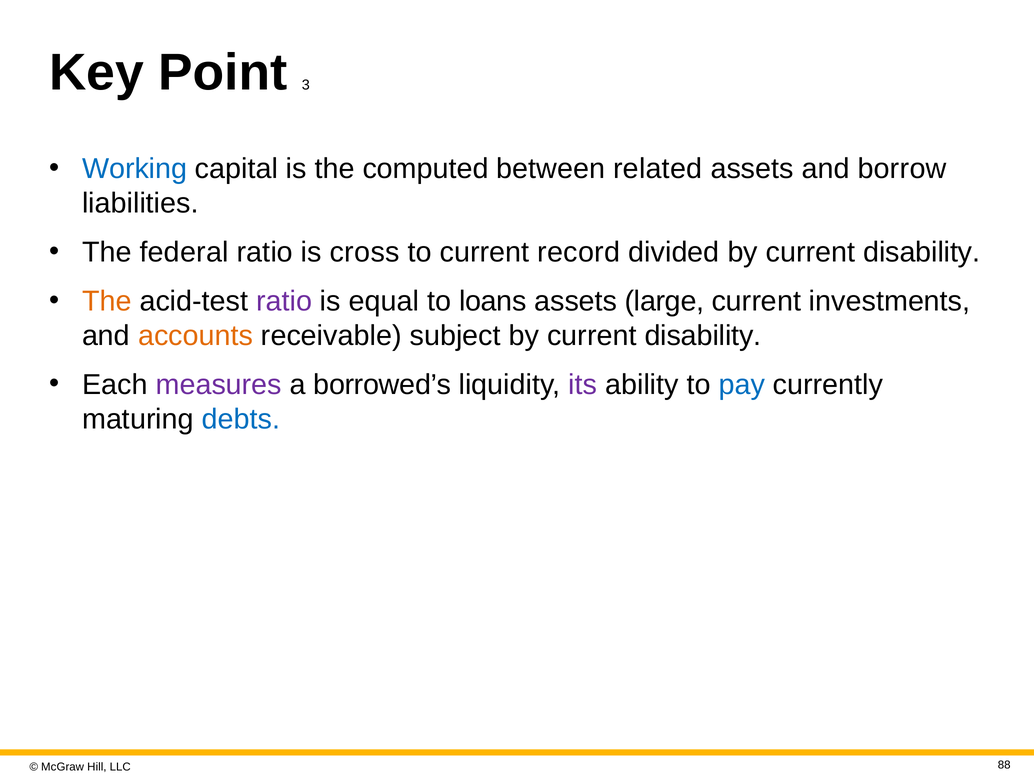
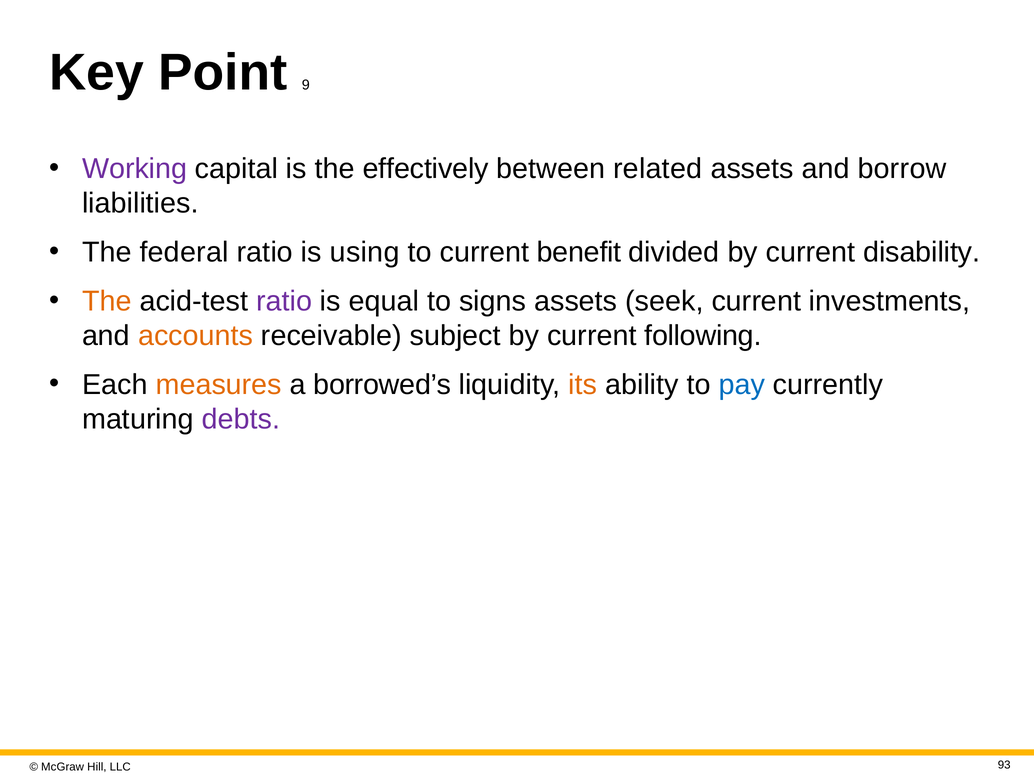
3: 3 -> 9
Working colour: blue -> purple
computed: computed -> effectively
cross: cross -> using
record: record -> benefit
loans: loans -> signs
large: large -> seek
disability at (703, 335): disability -> following
measures colour: purple -> orange
its colour: purple -> orange
debts colour: blue -> purple
88: 88 -> 93
